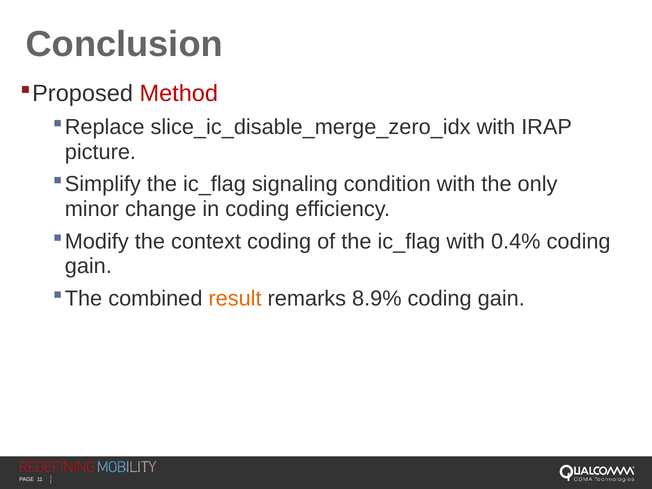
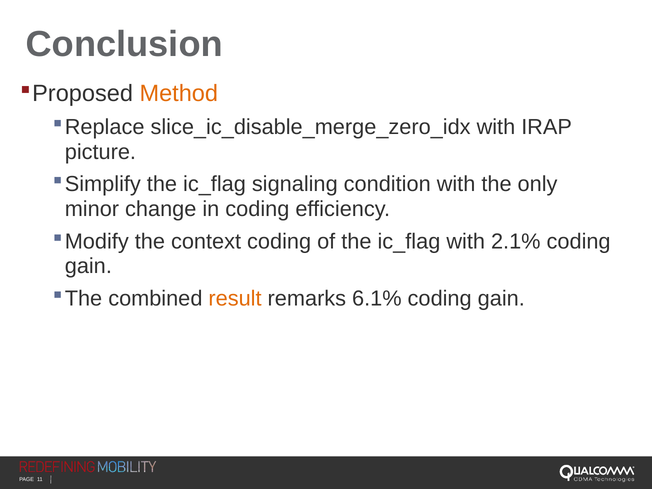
Method colour: red -> orange
0.4%: 0.4% -> 2.1%
8.9%: 8.9% -> 6.1%
